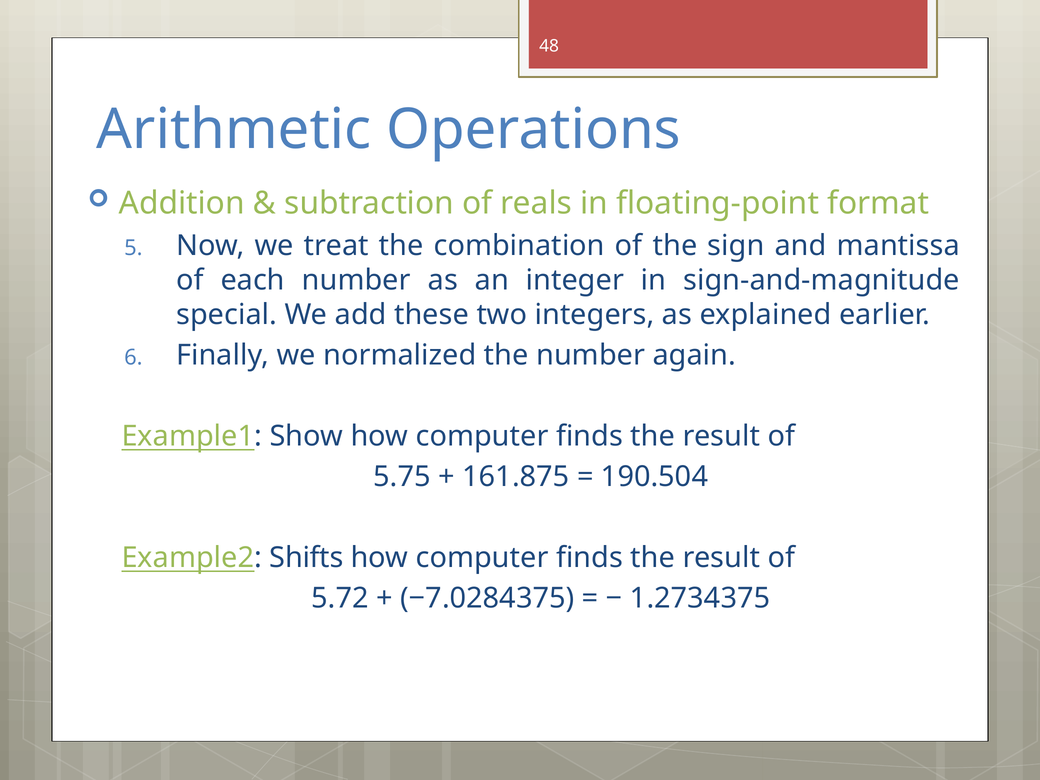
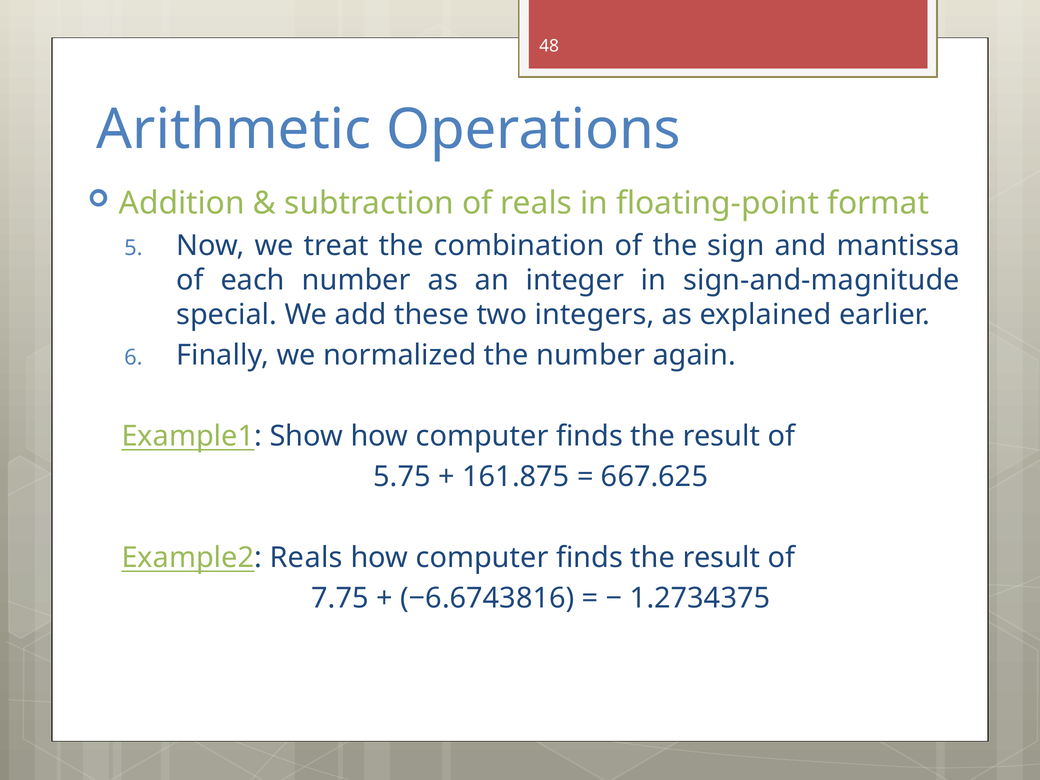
190.504: 190.504 -> 667.625
Example2 Shifts: Shifts -> Reals
5.72: 5.72 -> 7.75
−7.0284375: −7.0284375 -> −6.6743816
